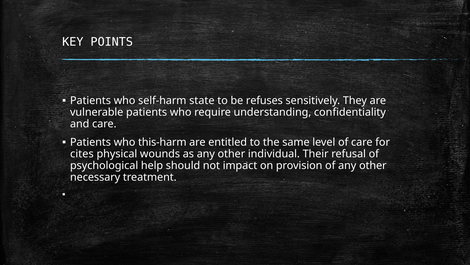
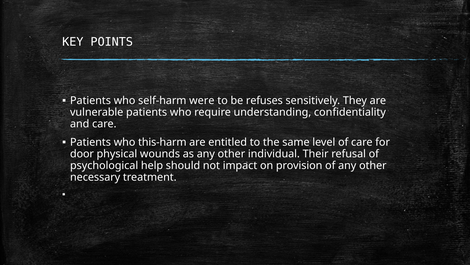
state: state -> were
cites: cites -> door
